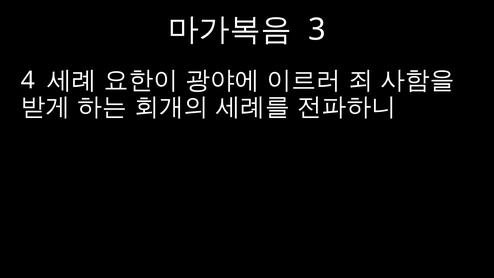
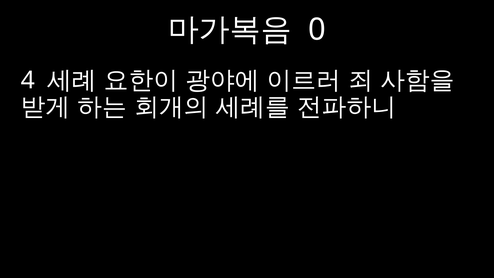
3: 3 -> 0
